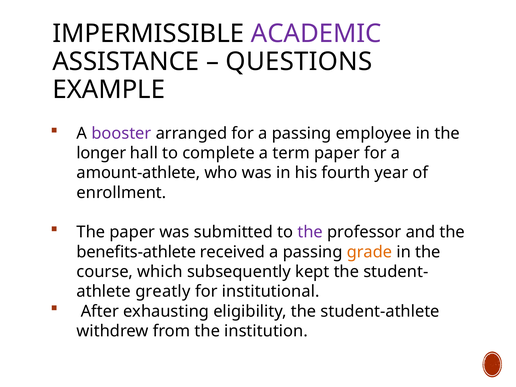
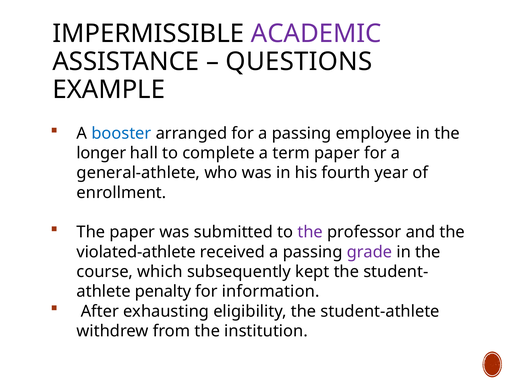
booster colour: purple -> blue
amount-athlete: amount-athlete -> general-athlete
benefits-athlete: benefits-athlete -> violated-athlete
grade colour: orange -> purple
greatly: greatly -> penalty
institutional: institutional -> information
